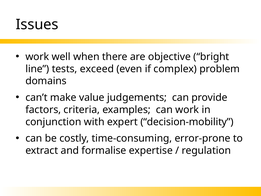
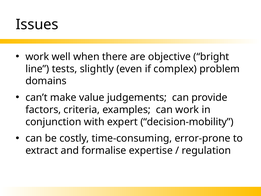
exceed: exceed -> slightly
